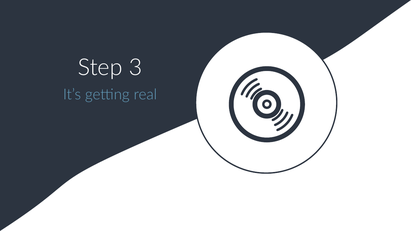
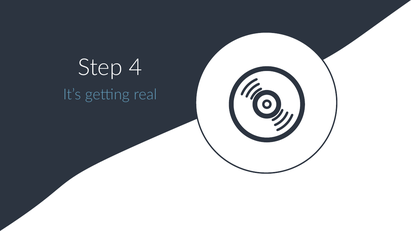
3: 3 -> 4
